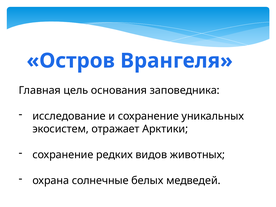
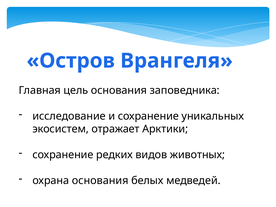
охрана солнечные: солнечные -> основания
